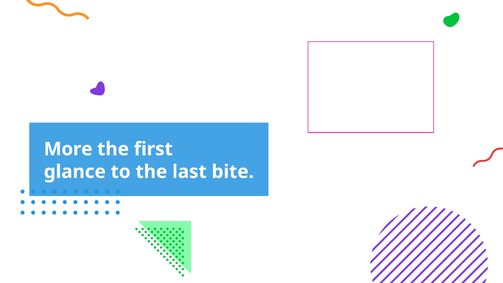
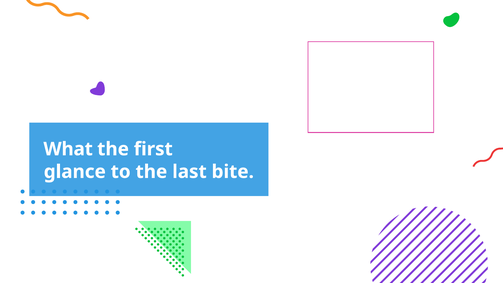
More: More -> What
